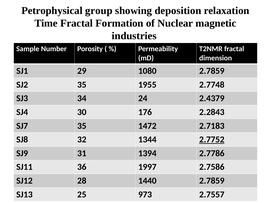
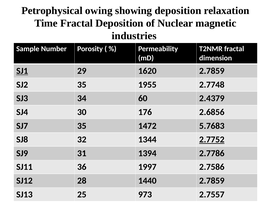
group: group -> owing
Fractal Formation: Formation -> Deposition
SJ1 underline: none -> present
1080: 1080 -> 1620
24: 24 -> 60
2.2843: 2.2843 -> 2.6856
2.7183: 2.7183 -> 5.7683
